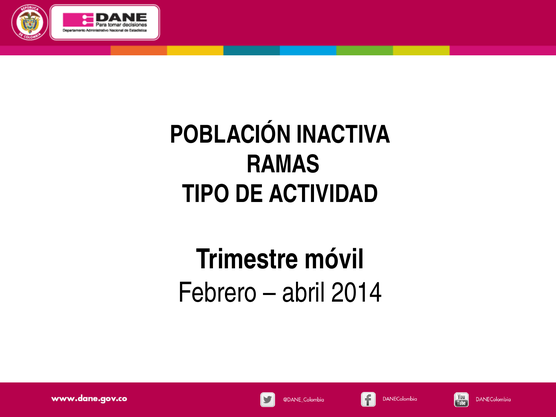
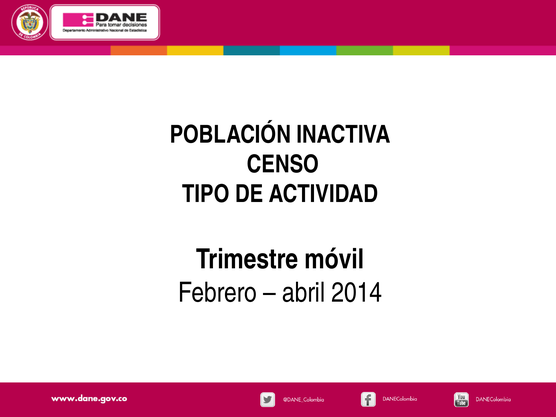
RAMAS: RAMAS -> CENSO
